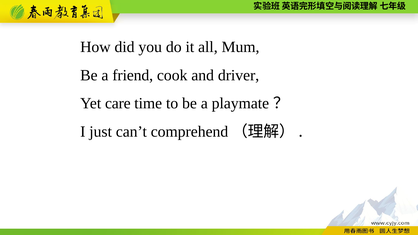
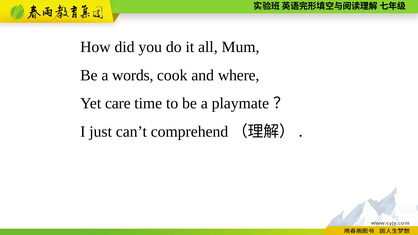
friend: friend -> words
driver: driver -> where
